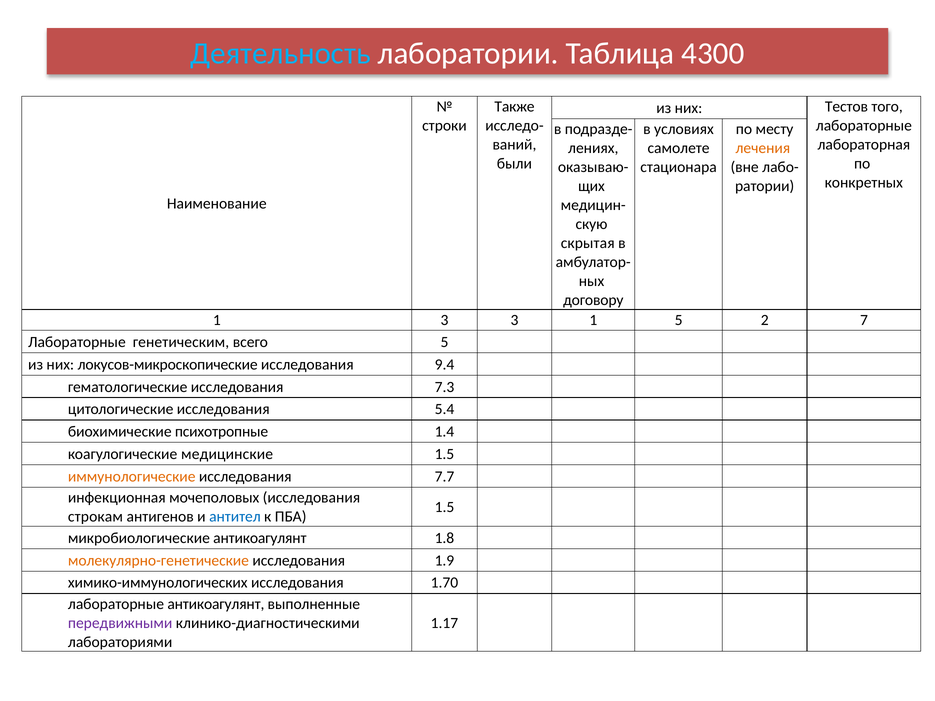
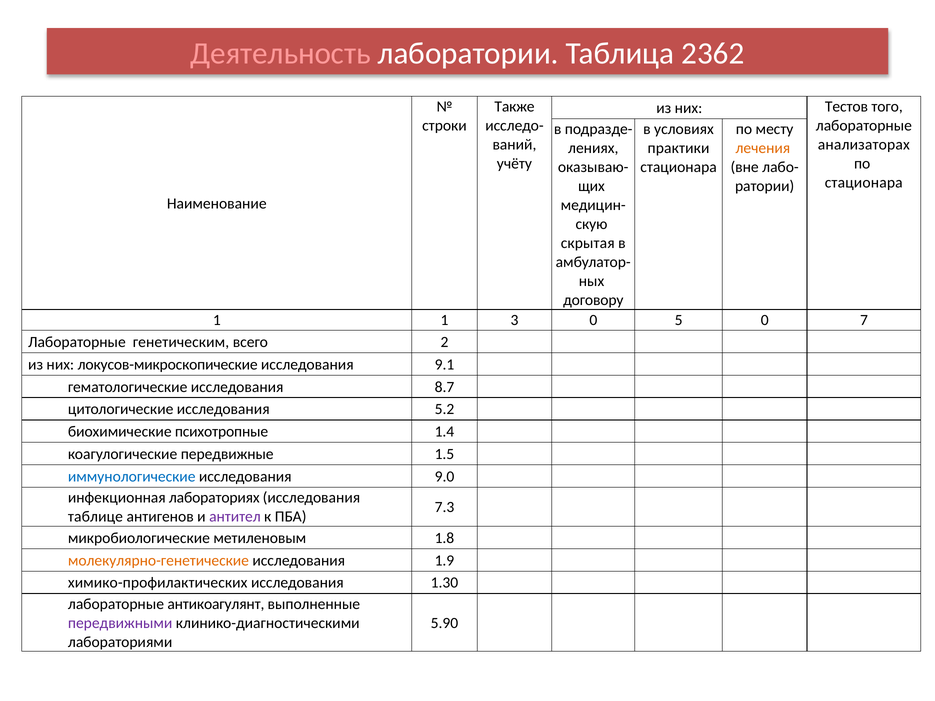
Деятельность colour: light blue -> pink
4300: 4300 -> 2362
лабораторная: лабораторная -> анализаторах
самолете: самолете -> практики
были: были -> учёту
конкретных at (864, 183): конкретных -> стационара
1 3: 3 -> 1
3 1: 1 -> 0
5 2: 2 -> 0
всего 5: 5 -> 2
9.4: 9.4 -> 9.1
7.3: 7.3 -> 8.7
5.4: 5.4 -> 5.2
медицинские: медицинские -> передвижные
иммунологические colour: orange -> blue
7.7: 7.7 -> 9.0
мочеполовых: мочеполовых -> лабораториях
1.5 at (444, 507): 1.5 -> 7.3
строкам: строкам -> таблице
антител colour: blue -> purple
микробиологические антикоагулянт: антикоагулянт -> метиленовым
химико-иммунологических: химико-иммунологических -> химико-профилактических
1.70: 1.70 -> 1.30
1.17: 1.17 -> 5.90
